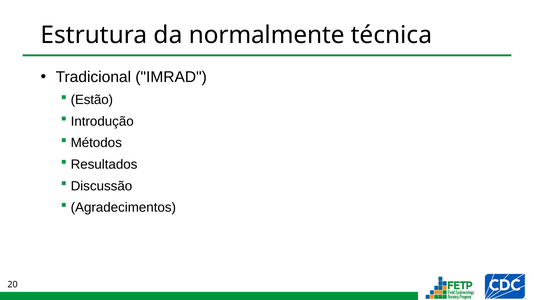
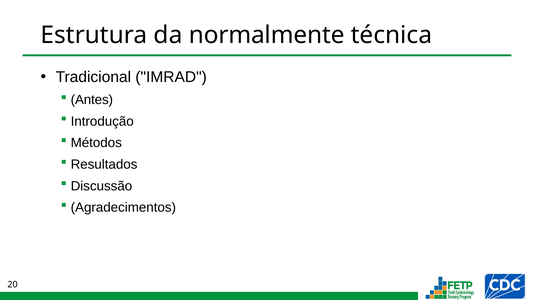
Estão: Estão -> Antes
